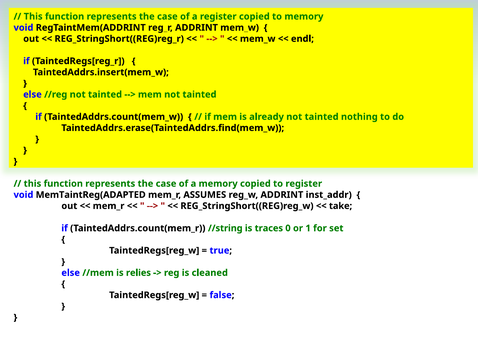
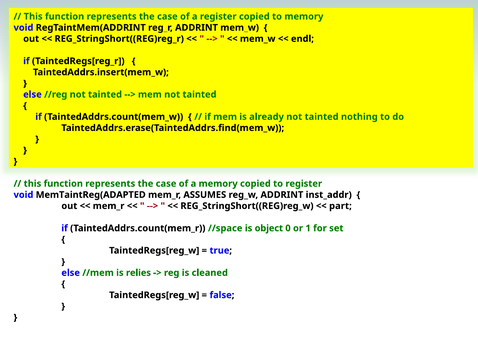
take: take -> part
//string: //string -> //space
traces: traces -> object
